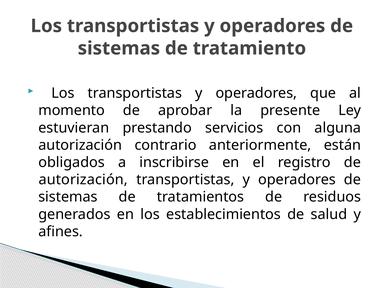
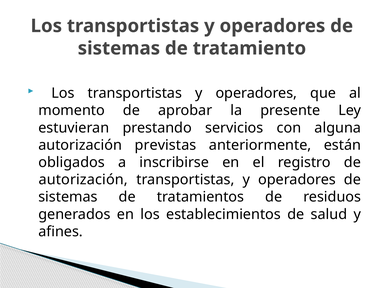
contrario: contrario -> previstas
